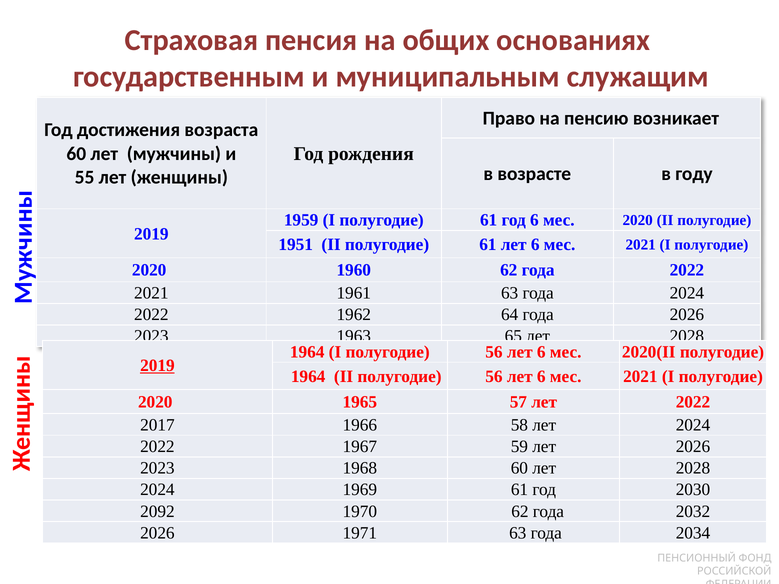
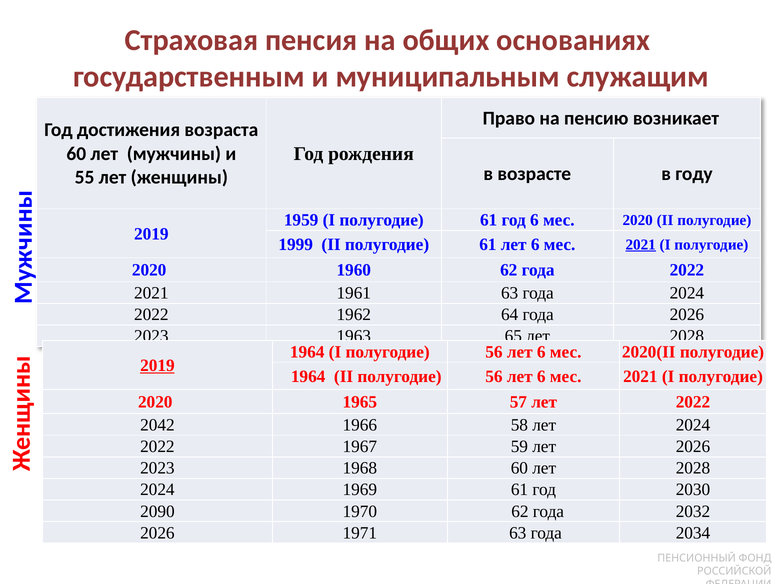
1951: 1951 -> 1999
2021 at (641, 245) underline: none -> present
2017: 2017 -> 2042
2092: 2092 -> 2090
